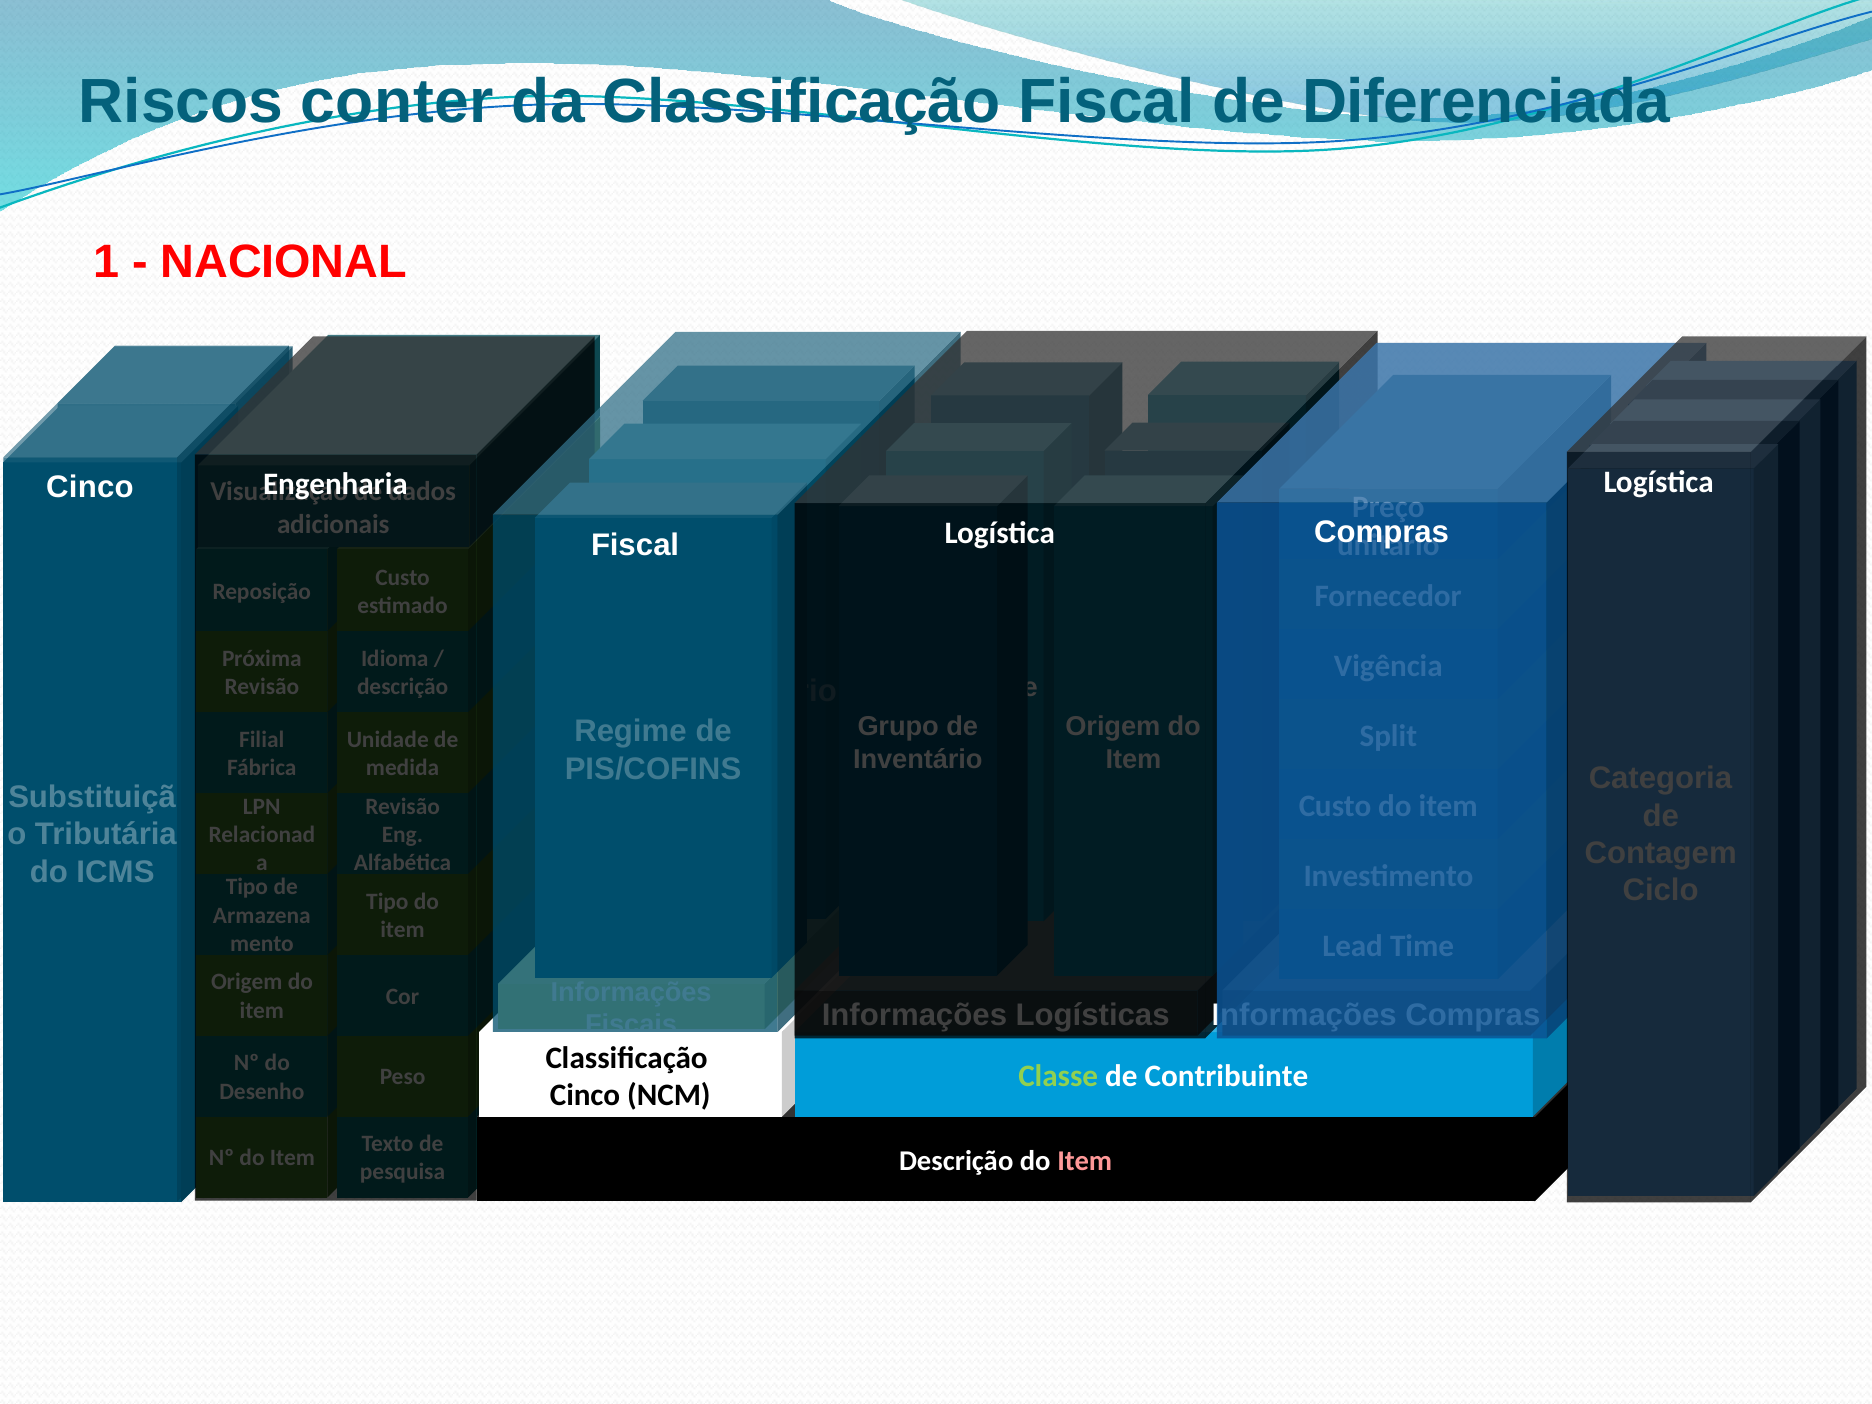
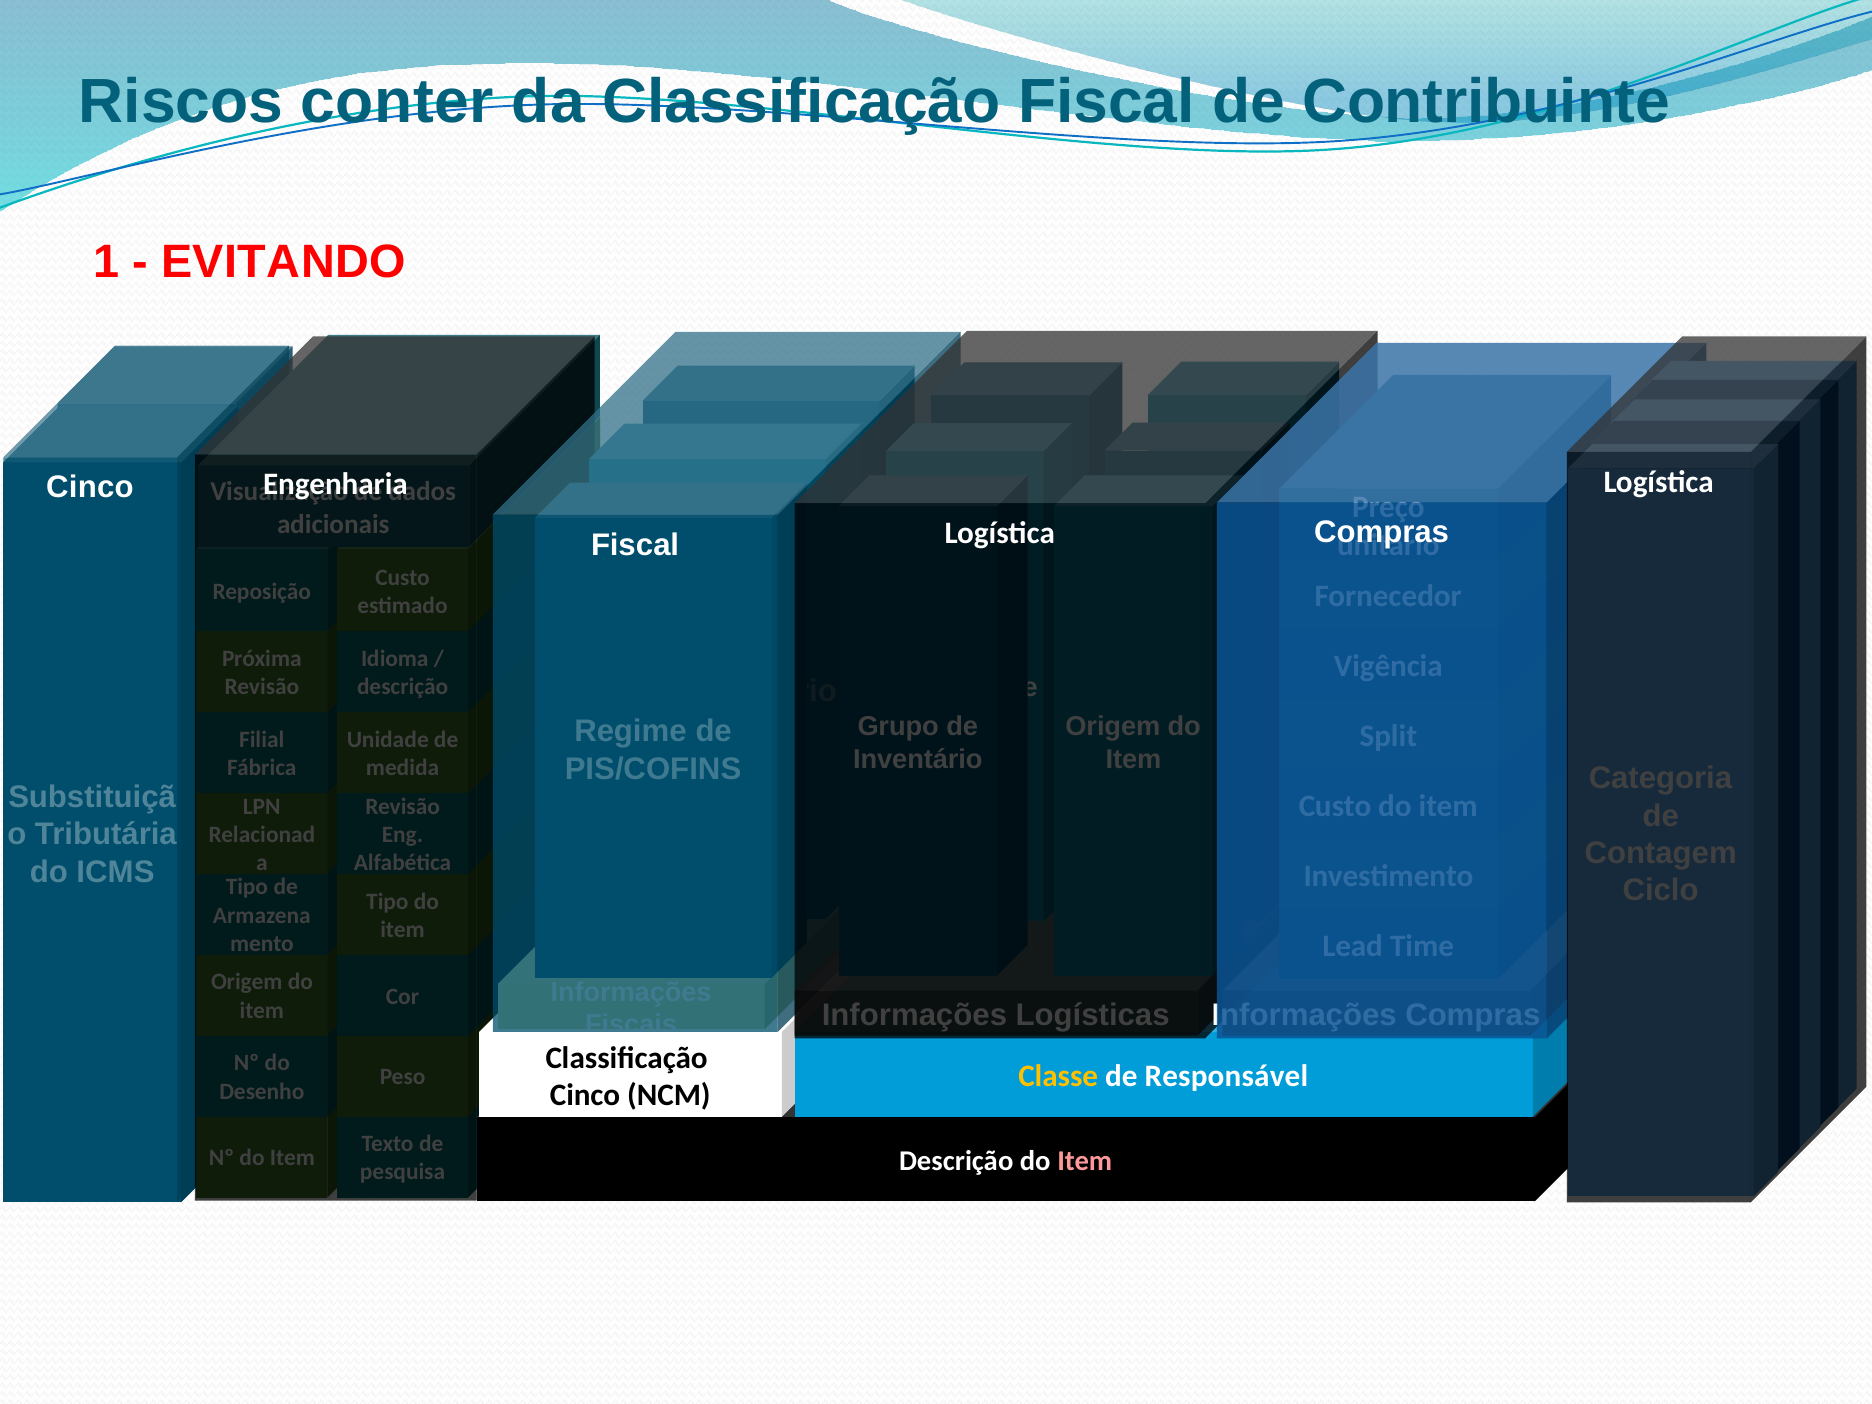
Diferenciada: Diferenciada -> Contribuinte
NACIONAL: NACIONAL -> EVITANDO
Classe at (1058, 1077) colour: light green -> yellow
Contribuinte: Contribuinte -> Responsável
